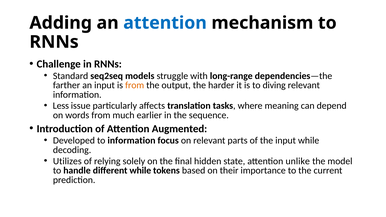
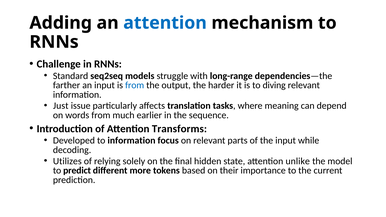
from at (135, 85) colour: orange -> blue
Less: Less -> Just
Augmented: Augmented -> Transforms
handle: handle -> predict
different while: while -> more
